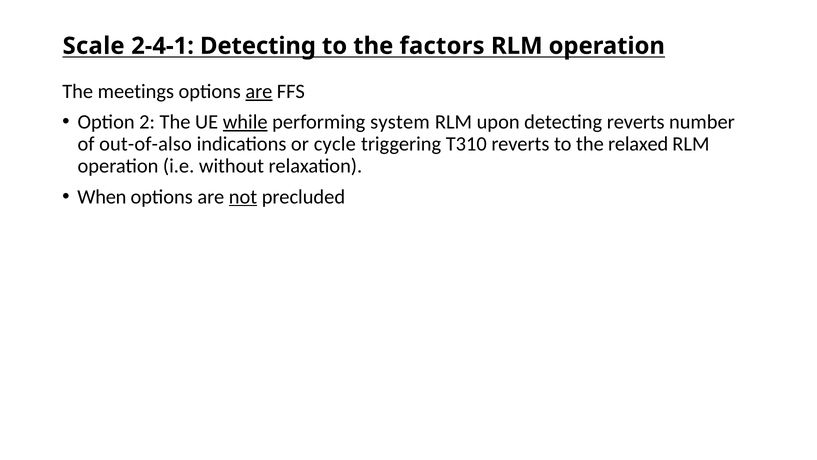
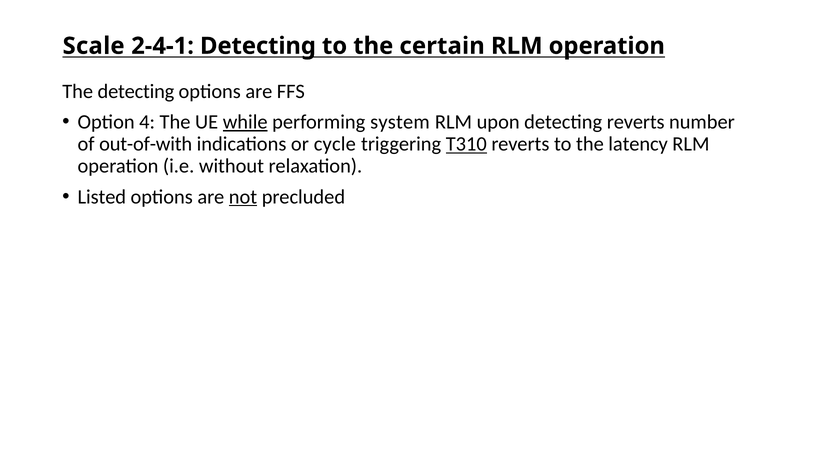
factors: factors -> certain
The meetings: meetings -> detecting
are at (259, 91) underline: present -> none
2: 2 -> 4
out-of-also: out-of-also -> out-of-with
T310 underline: none -> present
relaxed: relaxed -> latency
When: When -> Listed
